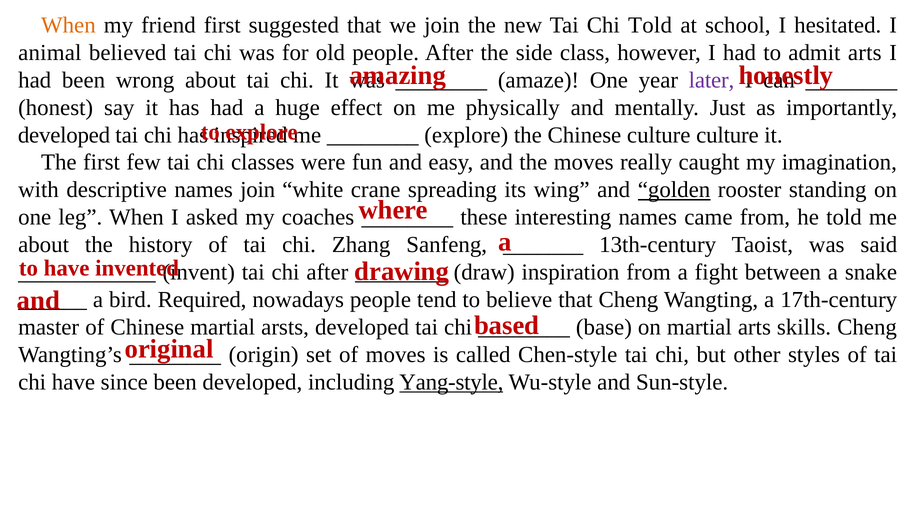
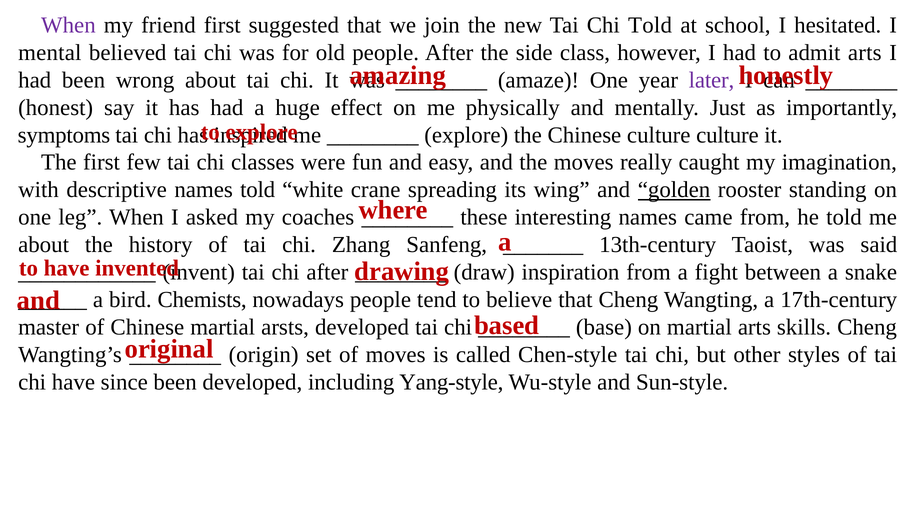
When at (68, 25) colour: orange -> purple
animal: animal -> mental
developed at (64, 135): developed -> symptoms
names join: join -> told
Required: Required -> Chemists
Yang-style underline: present -> none
